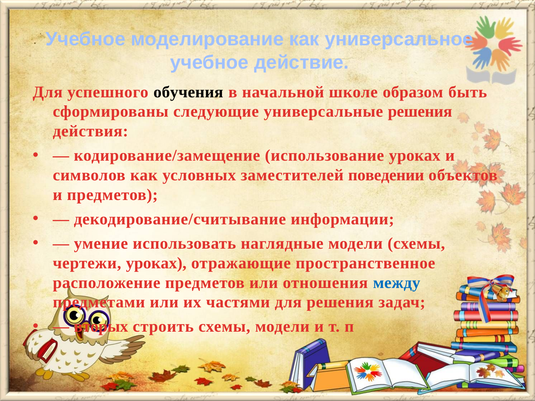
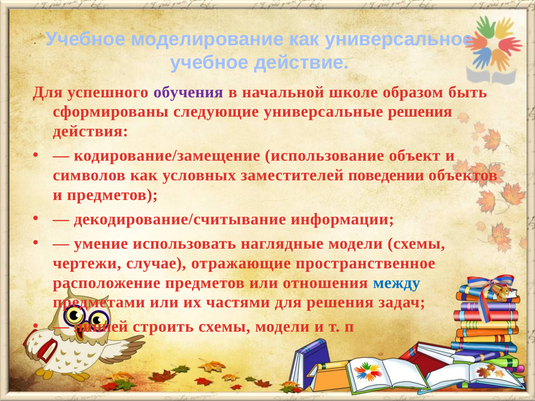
обучения colour: black -> purple
использование уроках: уроках -> объект
чертежи уроках: уроках -> случае
вторых: вторых -> линией
